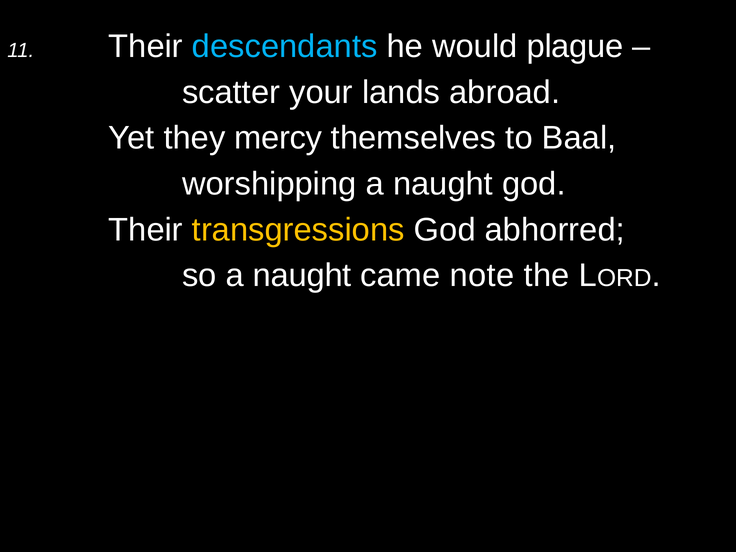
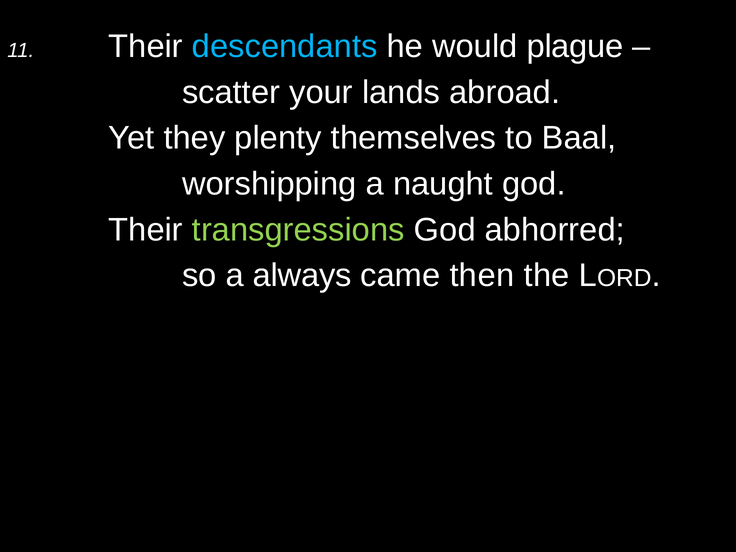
mercy: mercy -> plenty
transgressions colour: yellow -> light green
so a naught: naught -> always
note: note -> then
